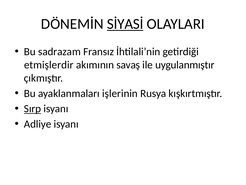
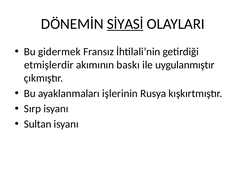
sadrazam: sadrazam -> gidermek
savaş: savaş -> baskı
Sırp underline: present -> none
Adliye: Adliye -> Sultan
